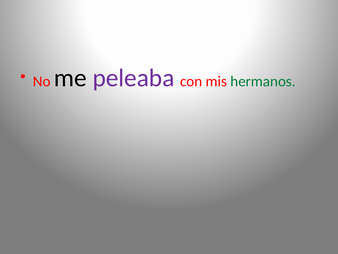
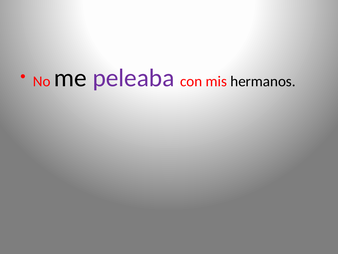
hermanos colour: green -> black
